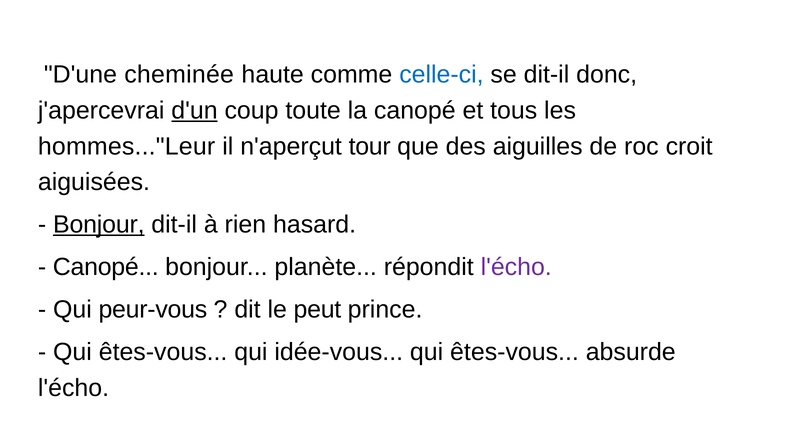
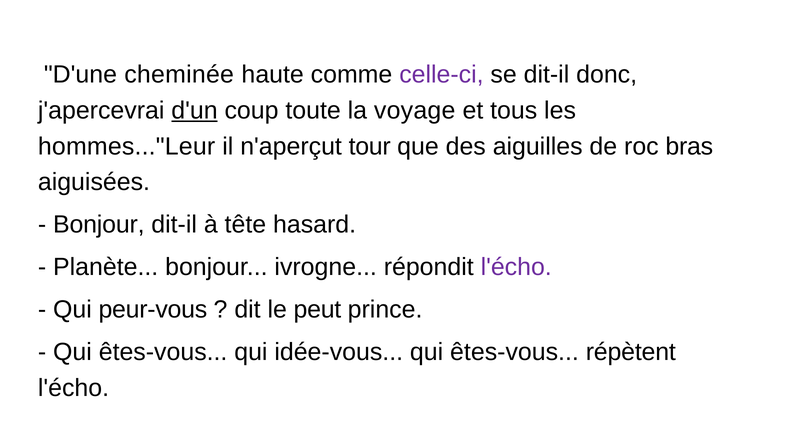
celle-ci colour: blue -> purple
la canopé: canopé -> voyage
croit: croit -> bras
Bonjour at (99, 225) underline: present -> none
rien: rien -> tête
Canopé at (106, 267): Canopé -> Planète
planète: planète -> ivrogne
absurde: absurde -> répètent
